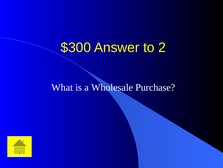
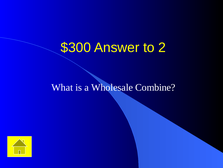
Purchase: Purchase -> Combine
